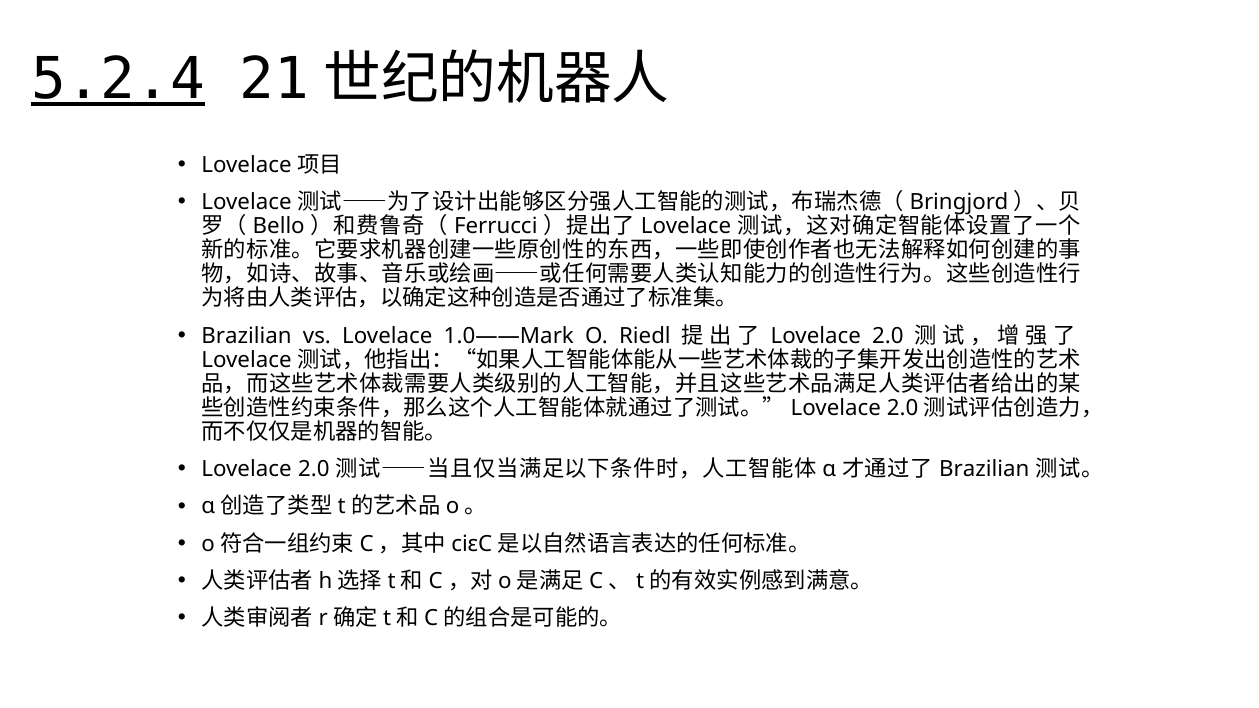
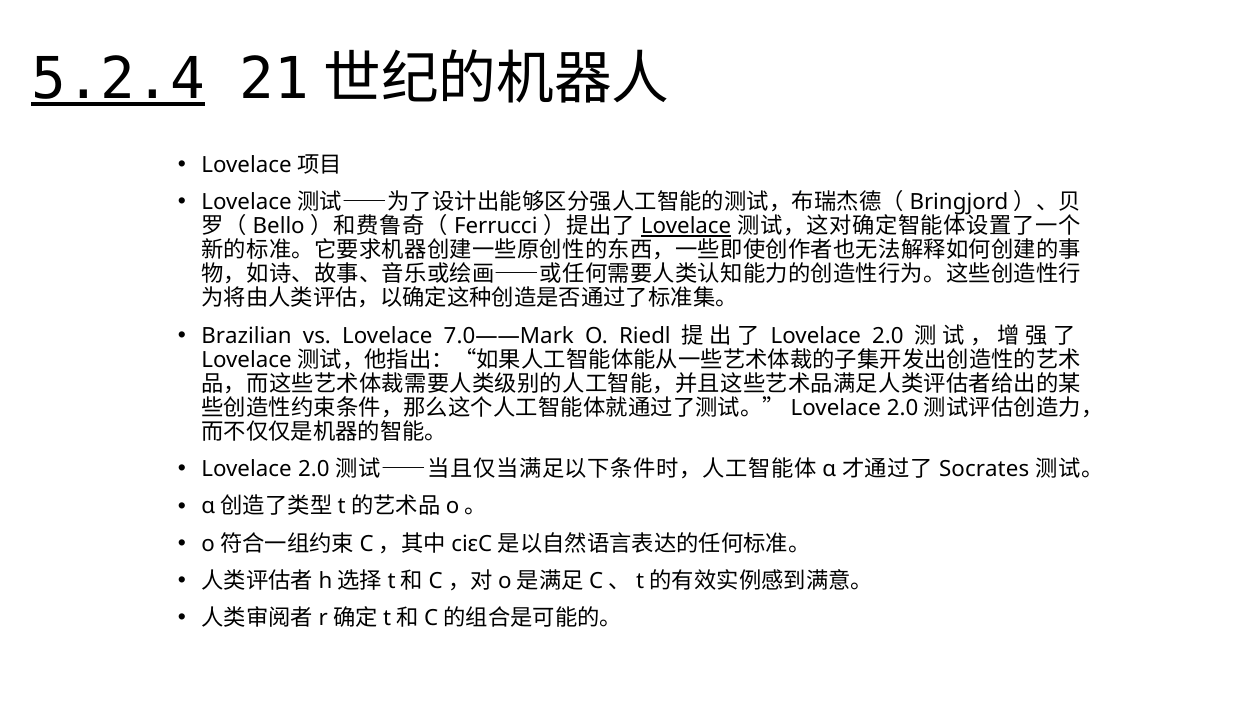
Lovelace at (686, 226) underline: none -> present
1.0——Mark: 1.0——Mark -> 7.0——Mark
Brazilian at (984, 469): Brazilian -> Socrates
